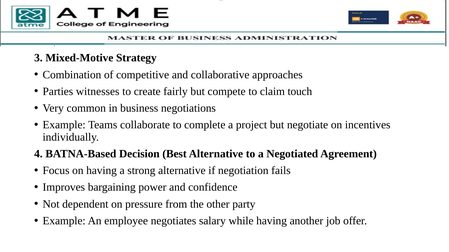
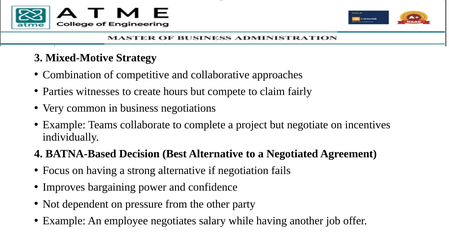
fairly: fairly -> hours
touch: touch -> fairly
